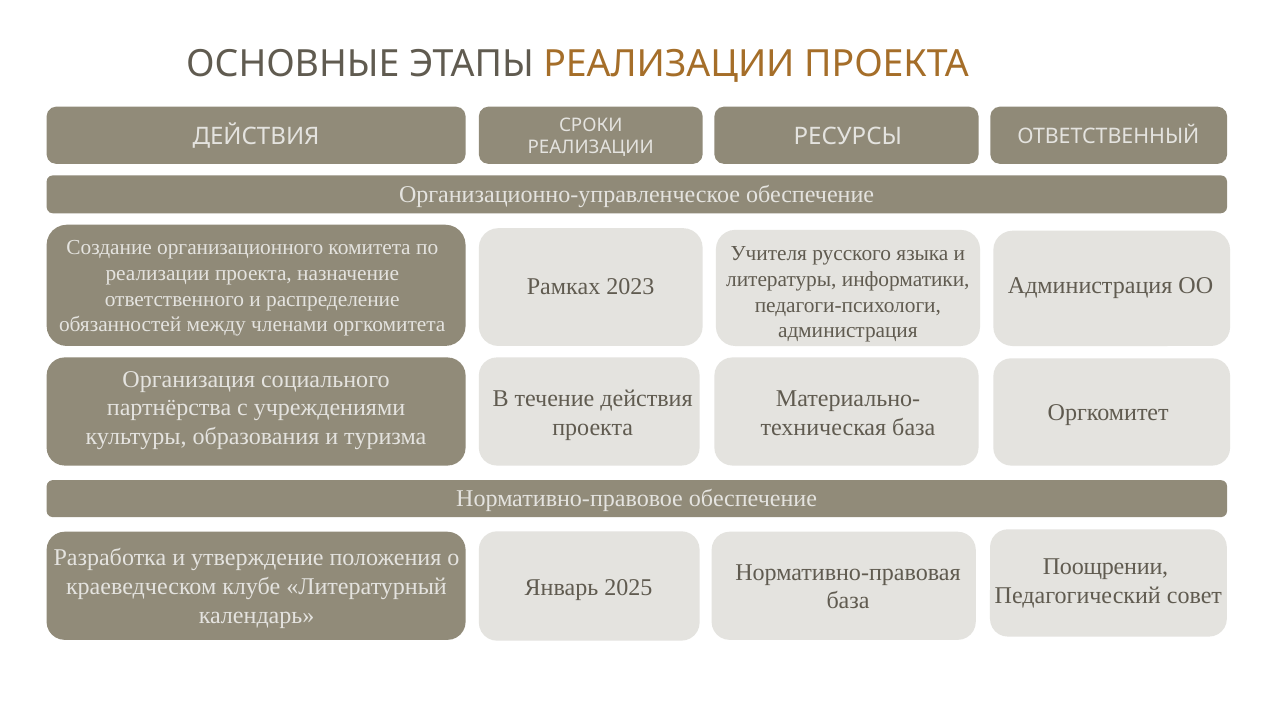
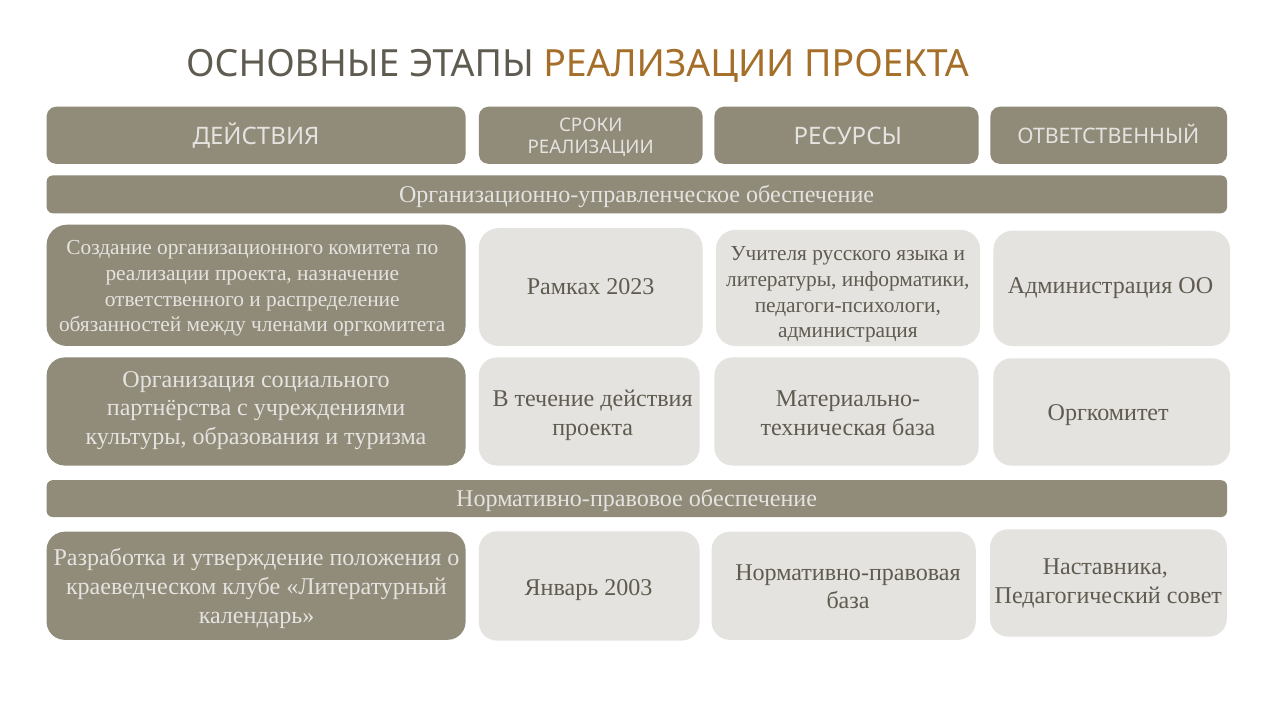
Поощрении: Поощрении -> Наставника
2025: 2025 -> 2003
